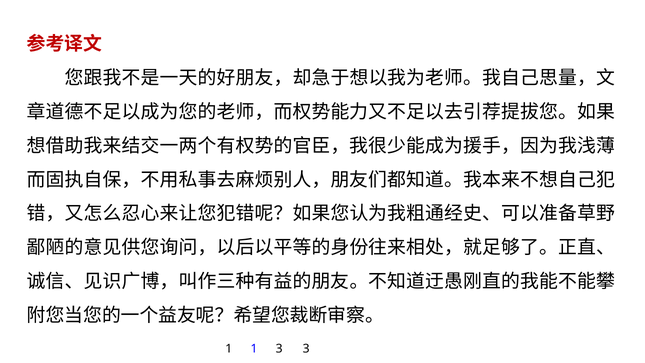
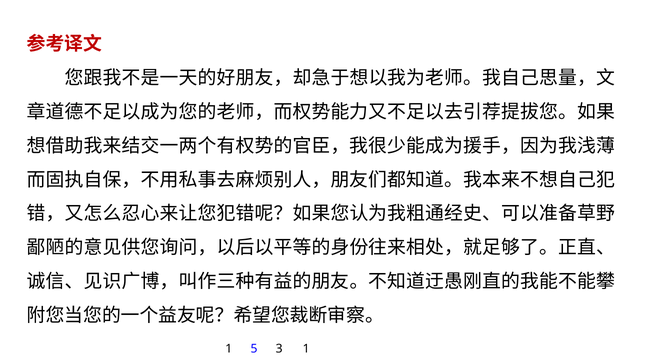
1 1: 1 -> 5
3 3: 3 -> 1
